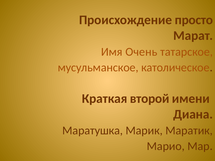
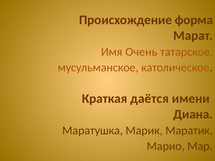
просто: просто -> форма
второй: второй -> даётся
